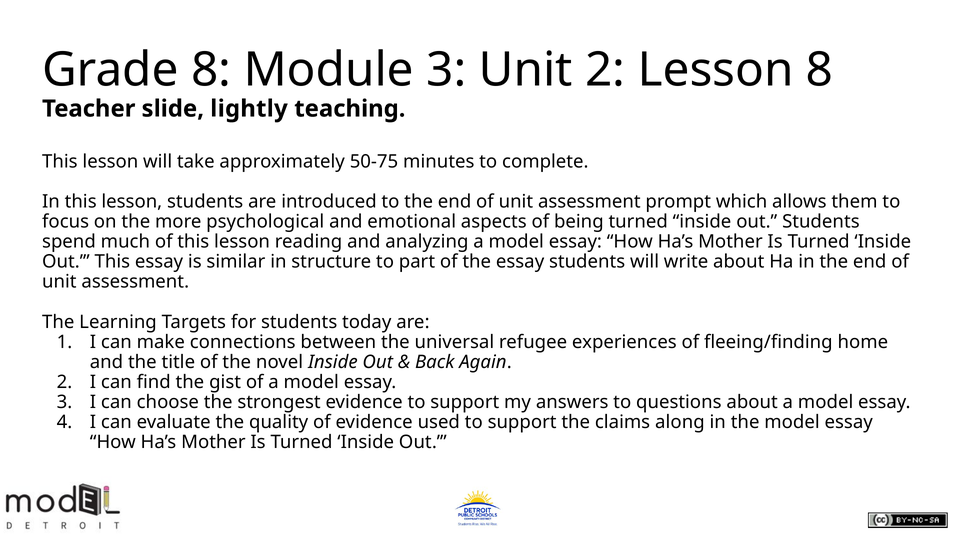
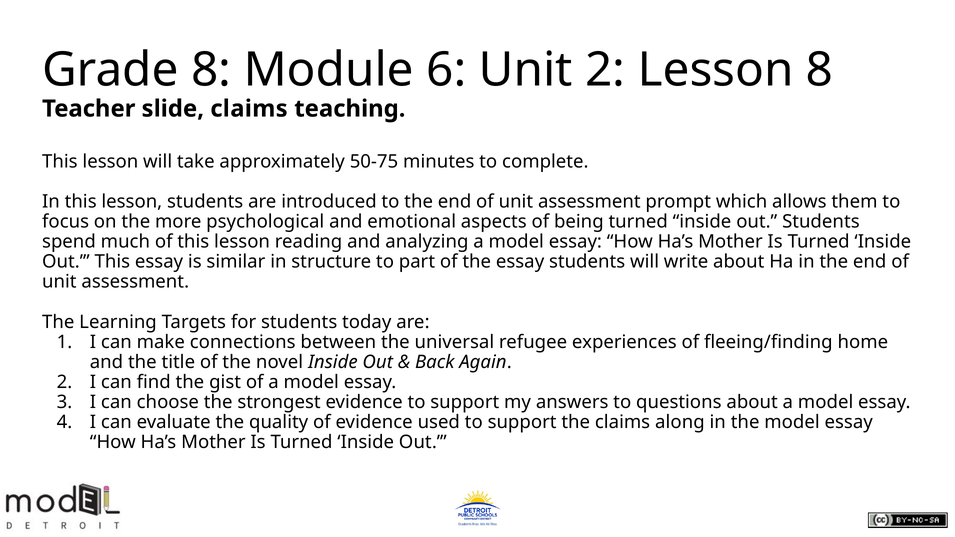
Module 3: 3 -> 6
slide lightly: lightly -> claims
